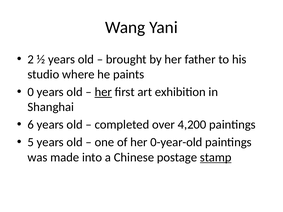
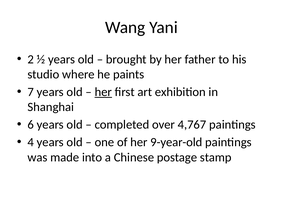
0: 0 -> 7
4,200: 4,200 -> 4,767
5: 5 -> 4
0-year-old: 0-year-old -> 9-year-old
stamp underline: present -> none
